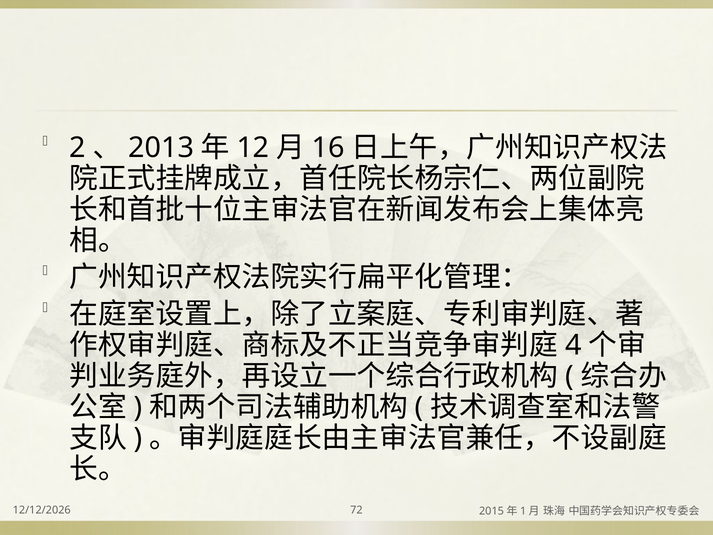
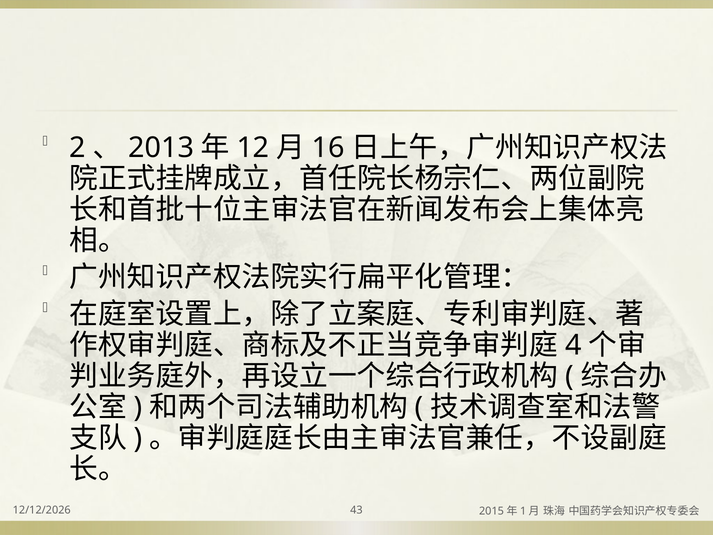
72: 72 -> 43
